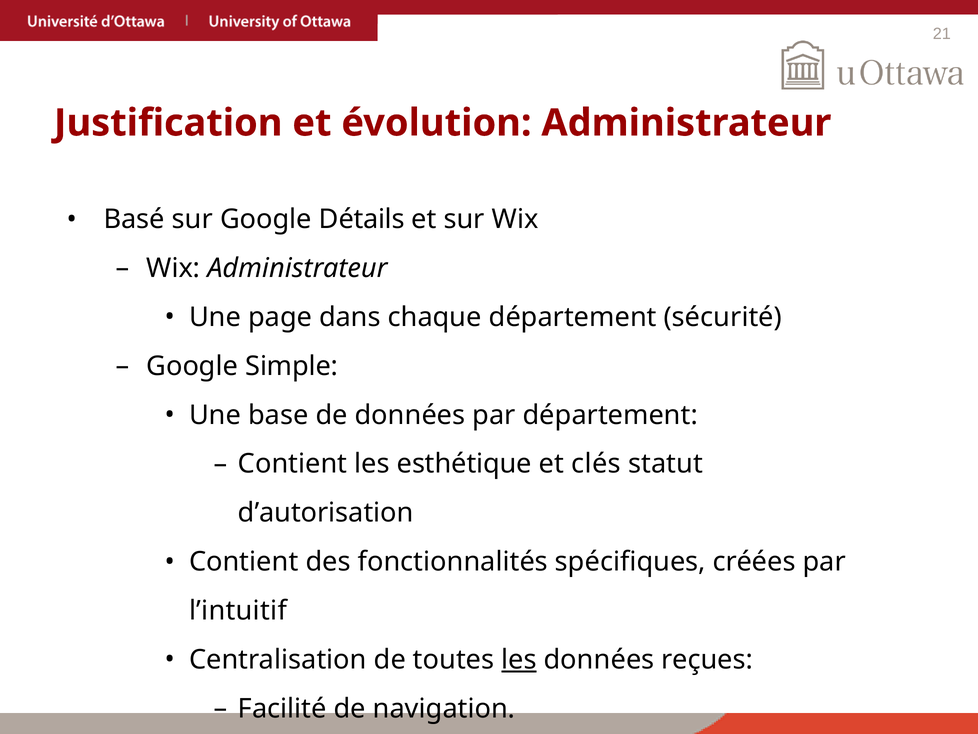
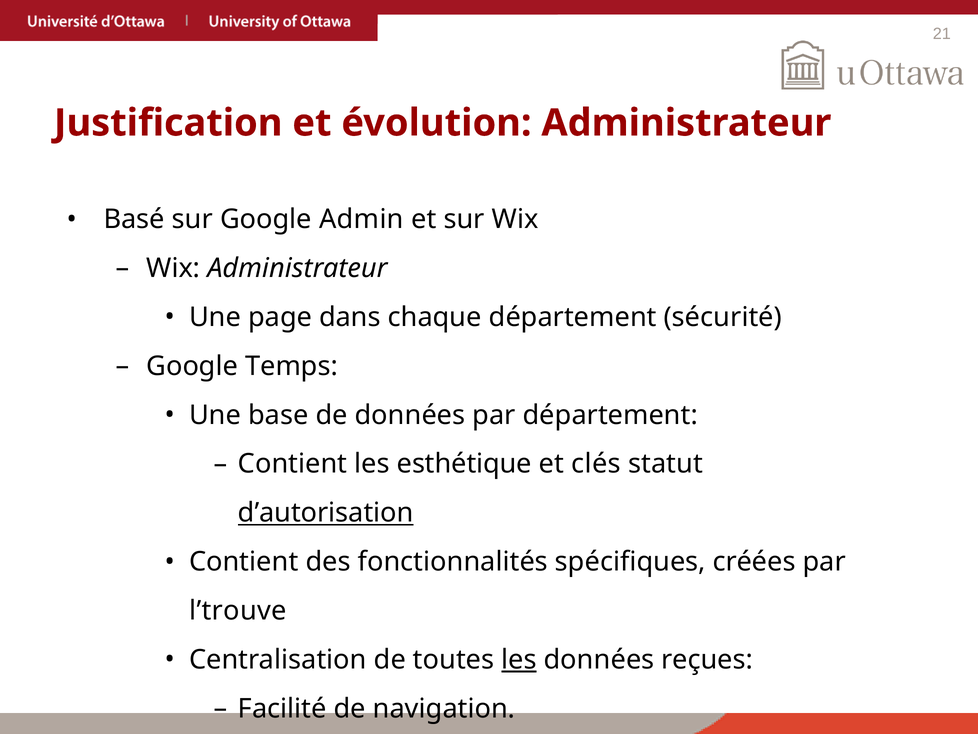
Détails: Détails -> Admin
Simple: Simple -> Temps
d’autorisation underline: none -> present
l’intuitif: l’intuitif -> l’trouve
